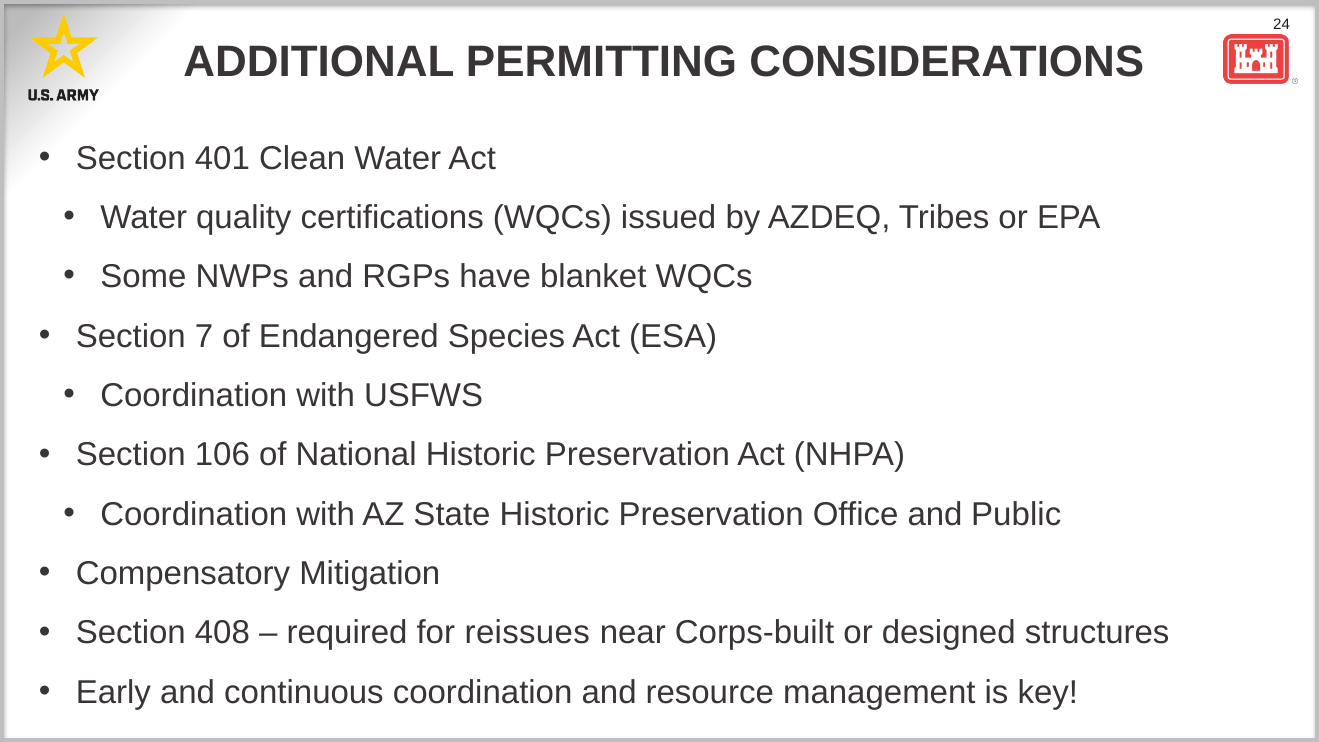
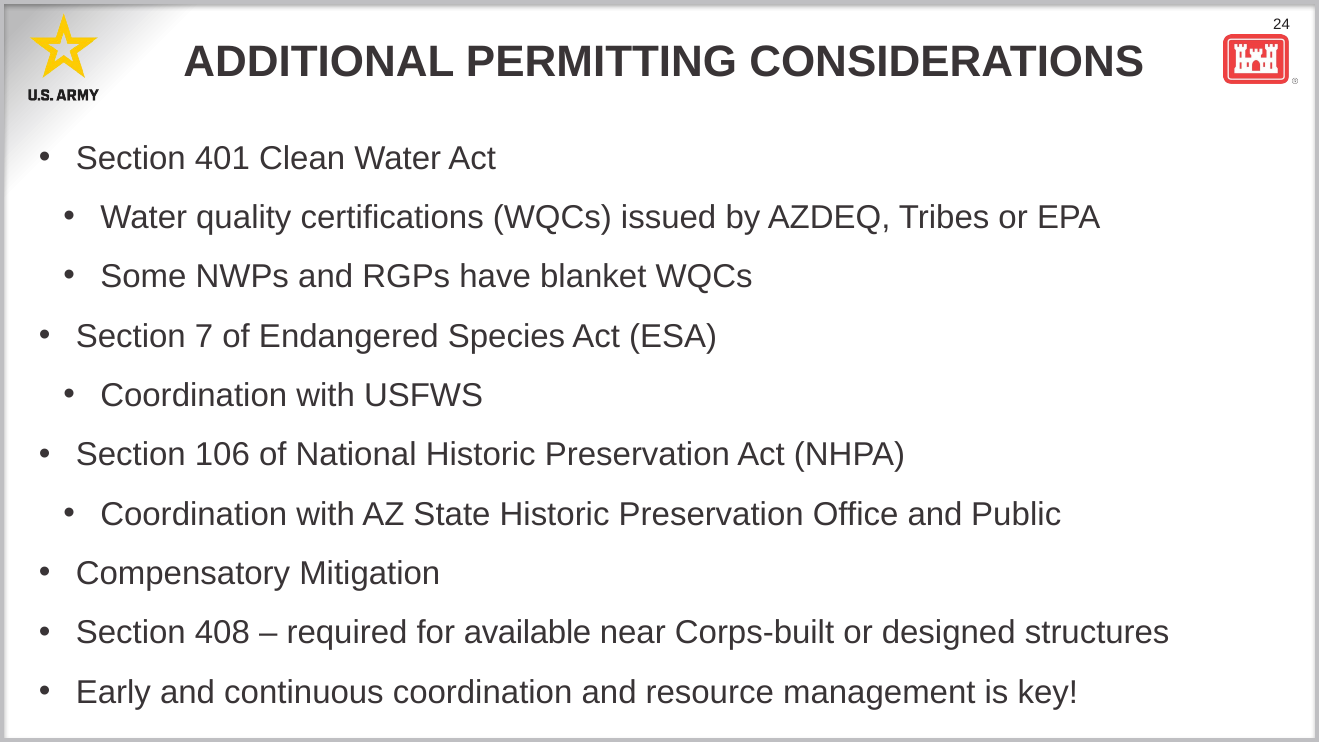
reissues: reissues -> available
